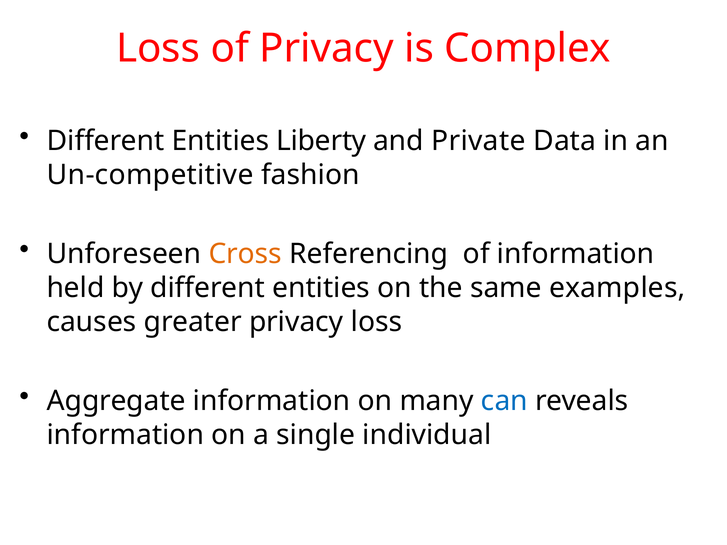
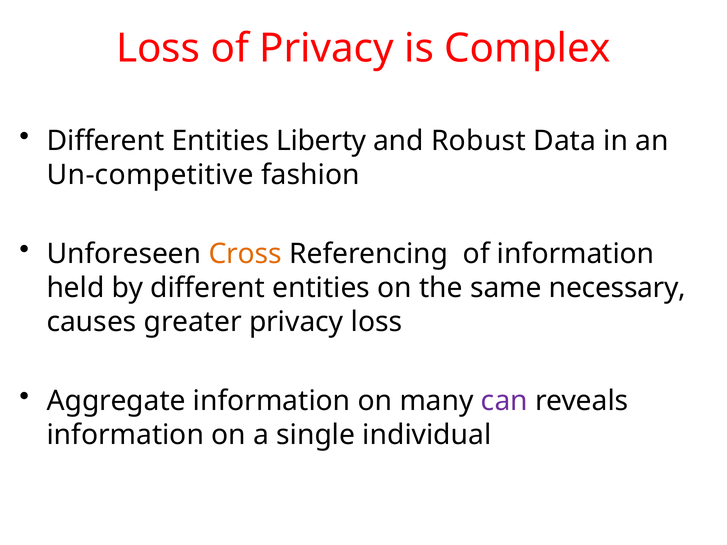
Private: Private -> Robust
examples: examples -> necessary
can colour: blue -> purple
